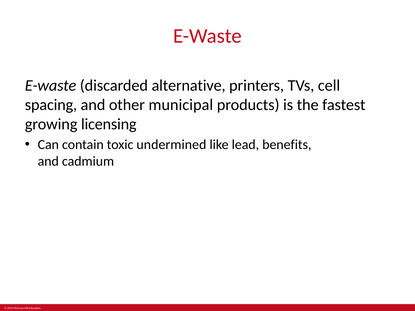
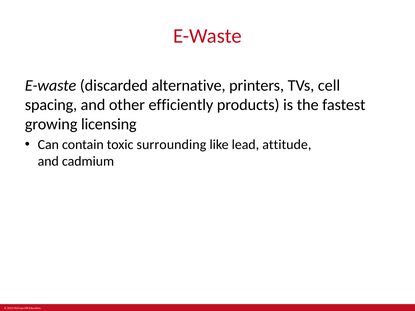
municipal: municipal -> efficiently
undermined: undermined -> surrounding
benefits: benefits -> attitude
